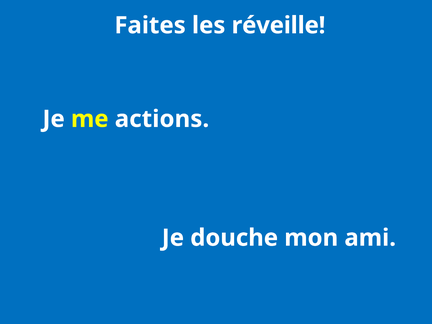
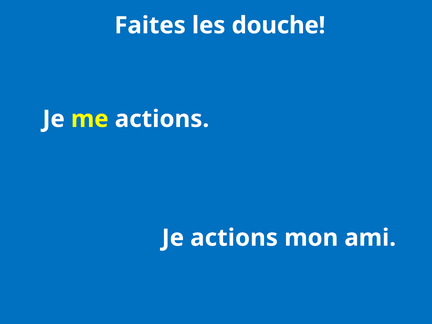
réveille: réveille -> douche
Je douche: douche -> actions
